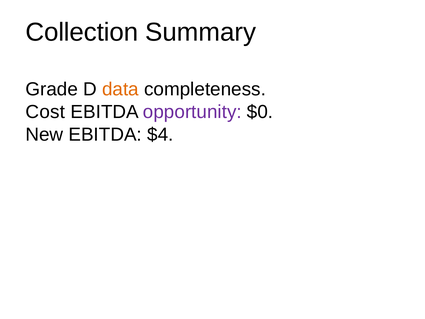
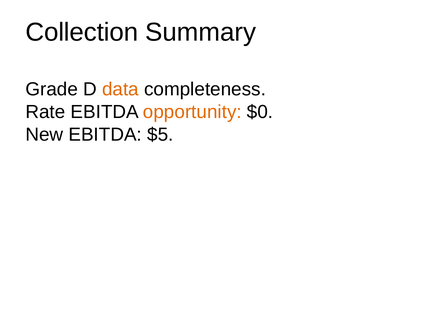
Cost: Cost -> Rate
opportunity colour: purple -> orange
$4: $4 -> $5
